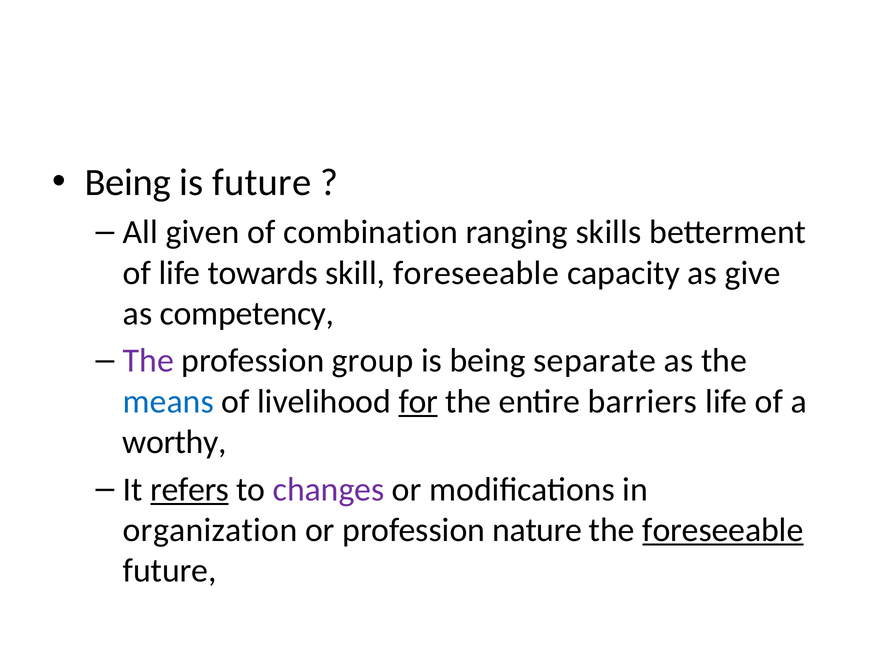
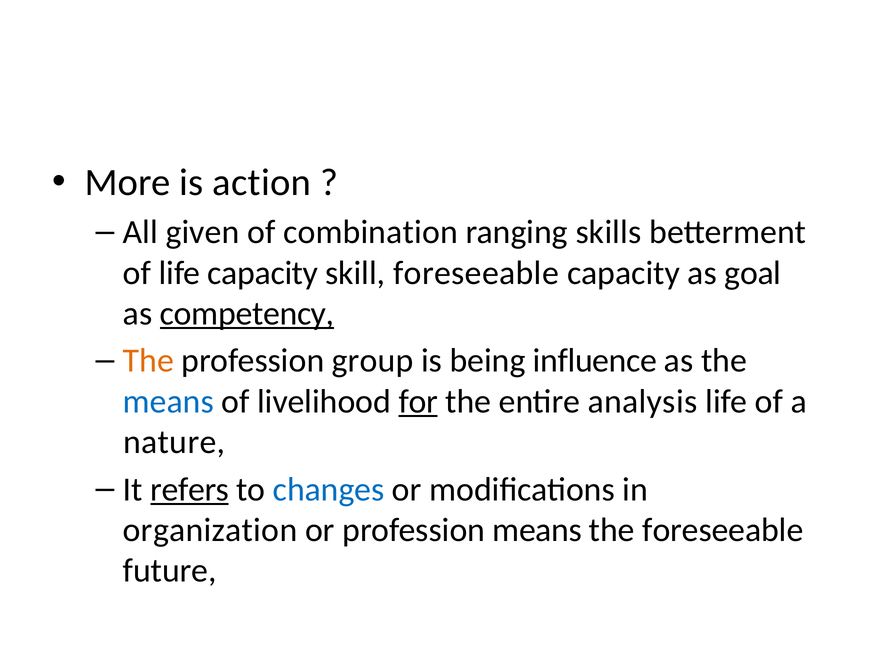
Being at (128, 183): Being -> More
is future: future -> action
life towards: towards -> capacity
give: give -> goal
competency underline: none -> present
The at (148, 361) colour: purple -> orange
separate: separate -> influence
barriers: barriers -> analysis
worthy: worthy -> nature
changes colour: purple -> blue
profession nature: nature -> means
foreseeable at (723, 530) underline: present -> none
